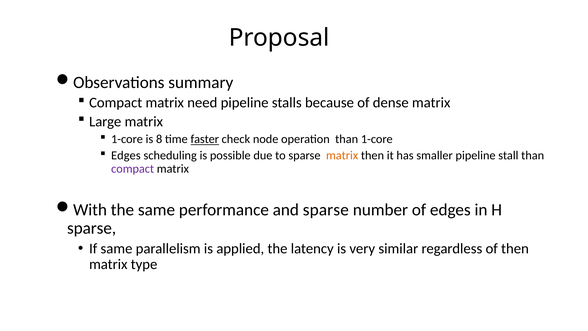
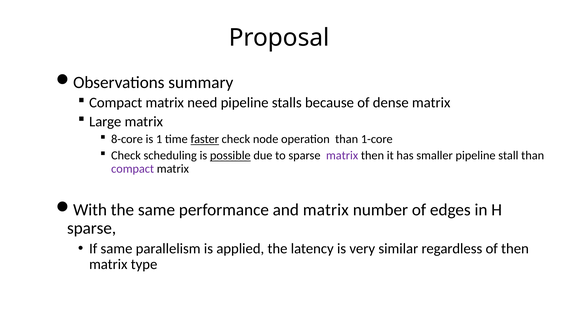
1-core at (127, 139): 1-core -> 8-core
8: 8 -> 1
Edges at (126, 155): Edges -> Check
possible underline: none -> present
matrix at (342, 155) colour: orange -> purple
and sparse: sparse -> matrix
